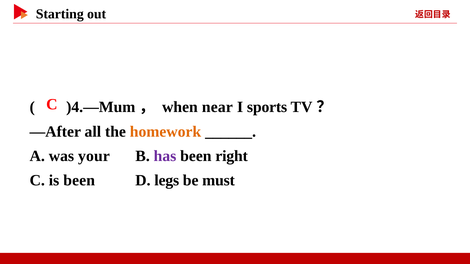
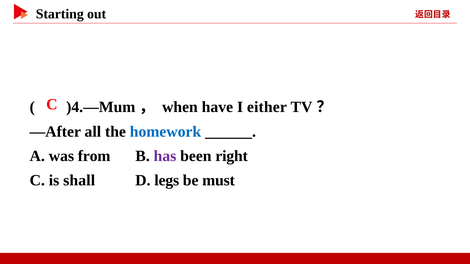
near: near -> have
sports: sports -> either
homework colour: orange -> blue
your: your -> from
is been: been -> shall
